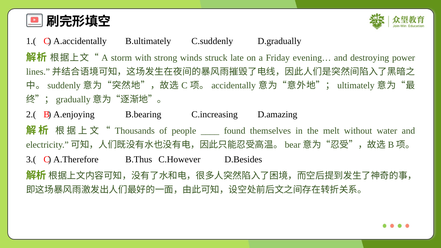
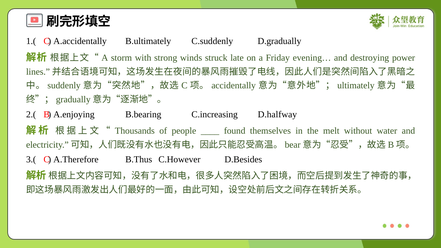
D.amazing: D.amazing -> D.halfway
